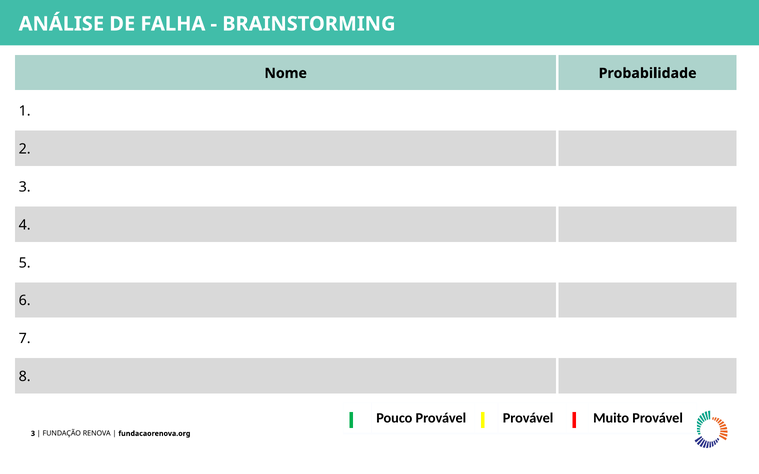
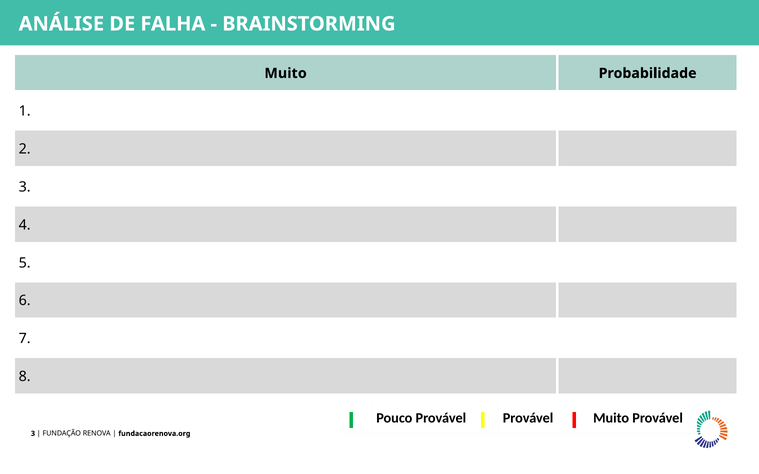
Nome at (286, 73): Nome -> Muito
